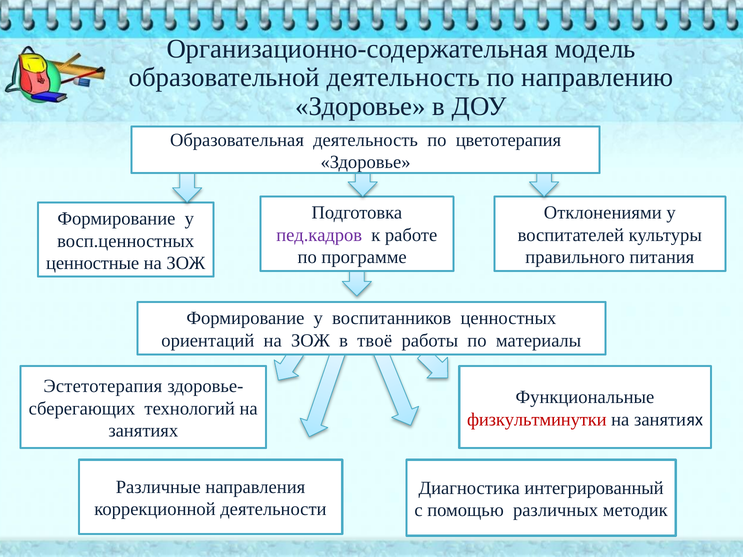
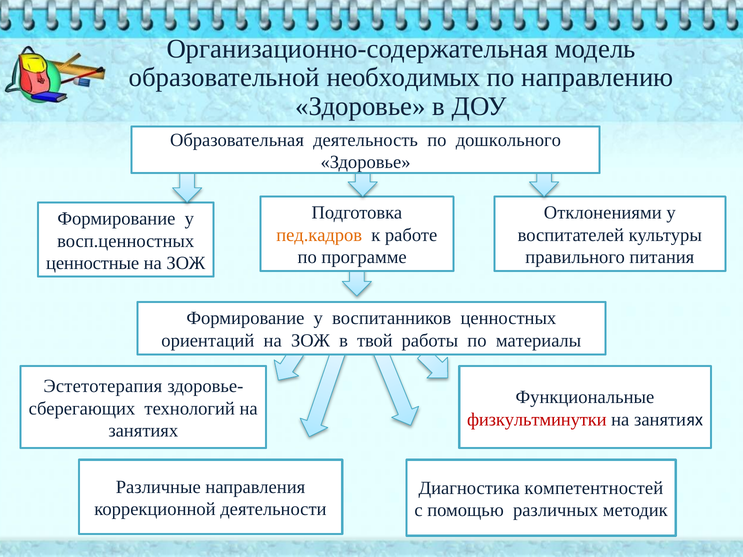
образовательной деятельность: деятельность -> необходимых
цветотерапия: цветотерапия -> дошкольного
пед.кадров colour: purple -> orange
твоё: твоё -> твой
интегрированный: интегрированный -> компетентностей
